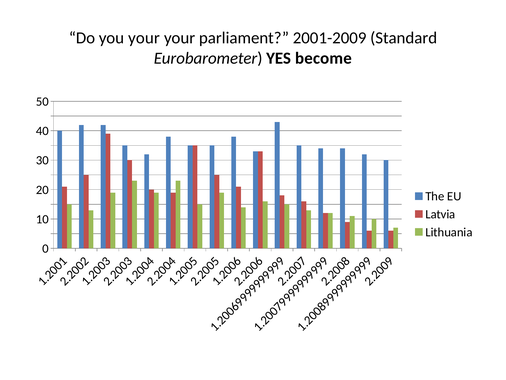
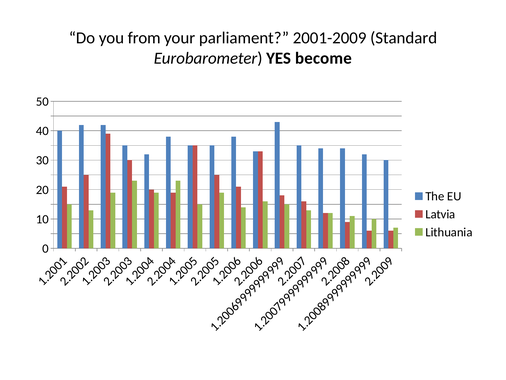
you your: your -> from
